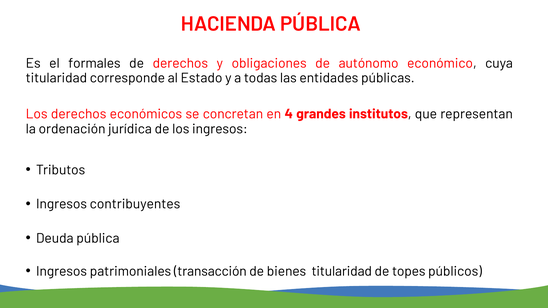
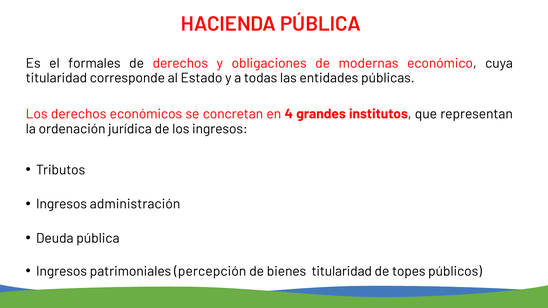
autónomo: autónomo -> modernas
contribuyentes: contribuyentes -> administración
transacción: transacción -> percepción
